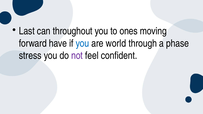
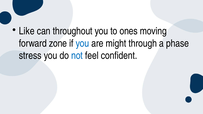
Last: Last -> Like
have: have -> zone
world: world -> might
not colour: purple -> blue
